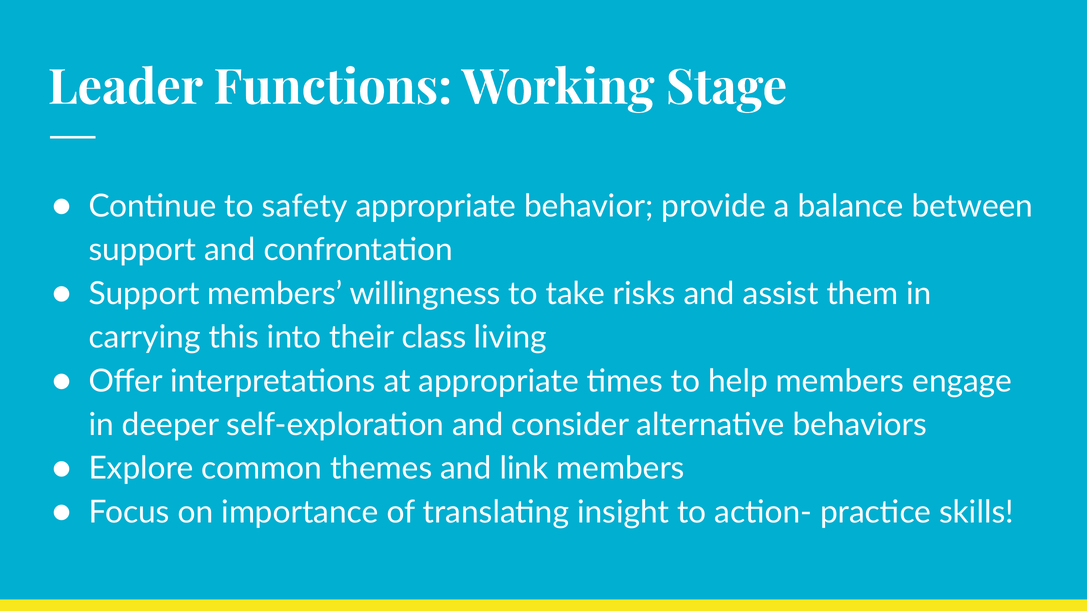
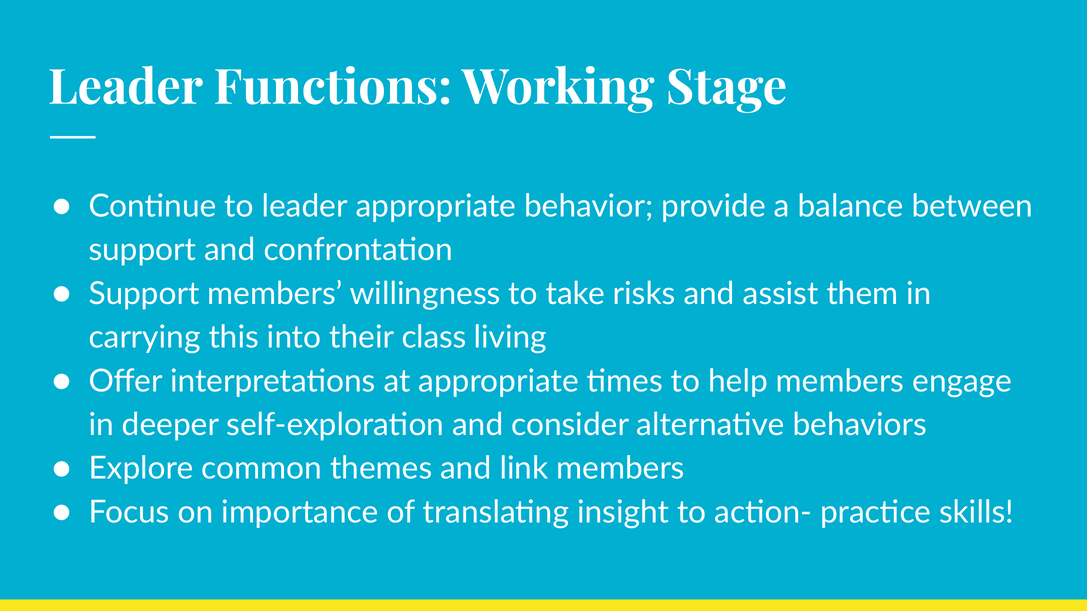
to safety: safety -> leader
